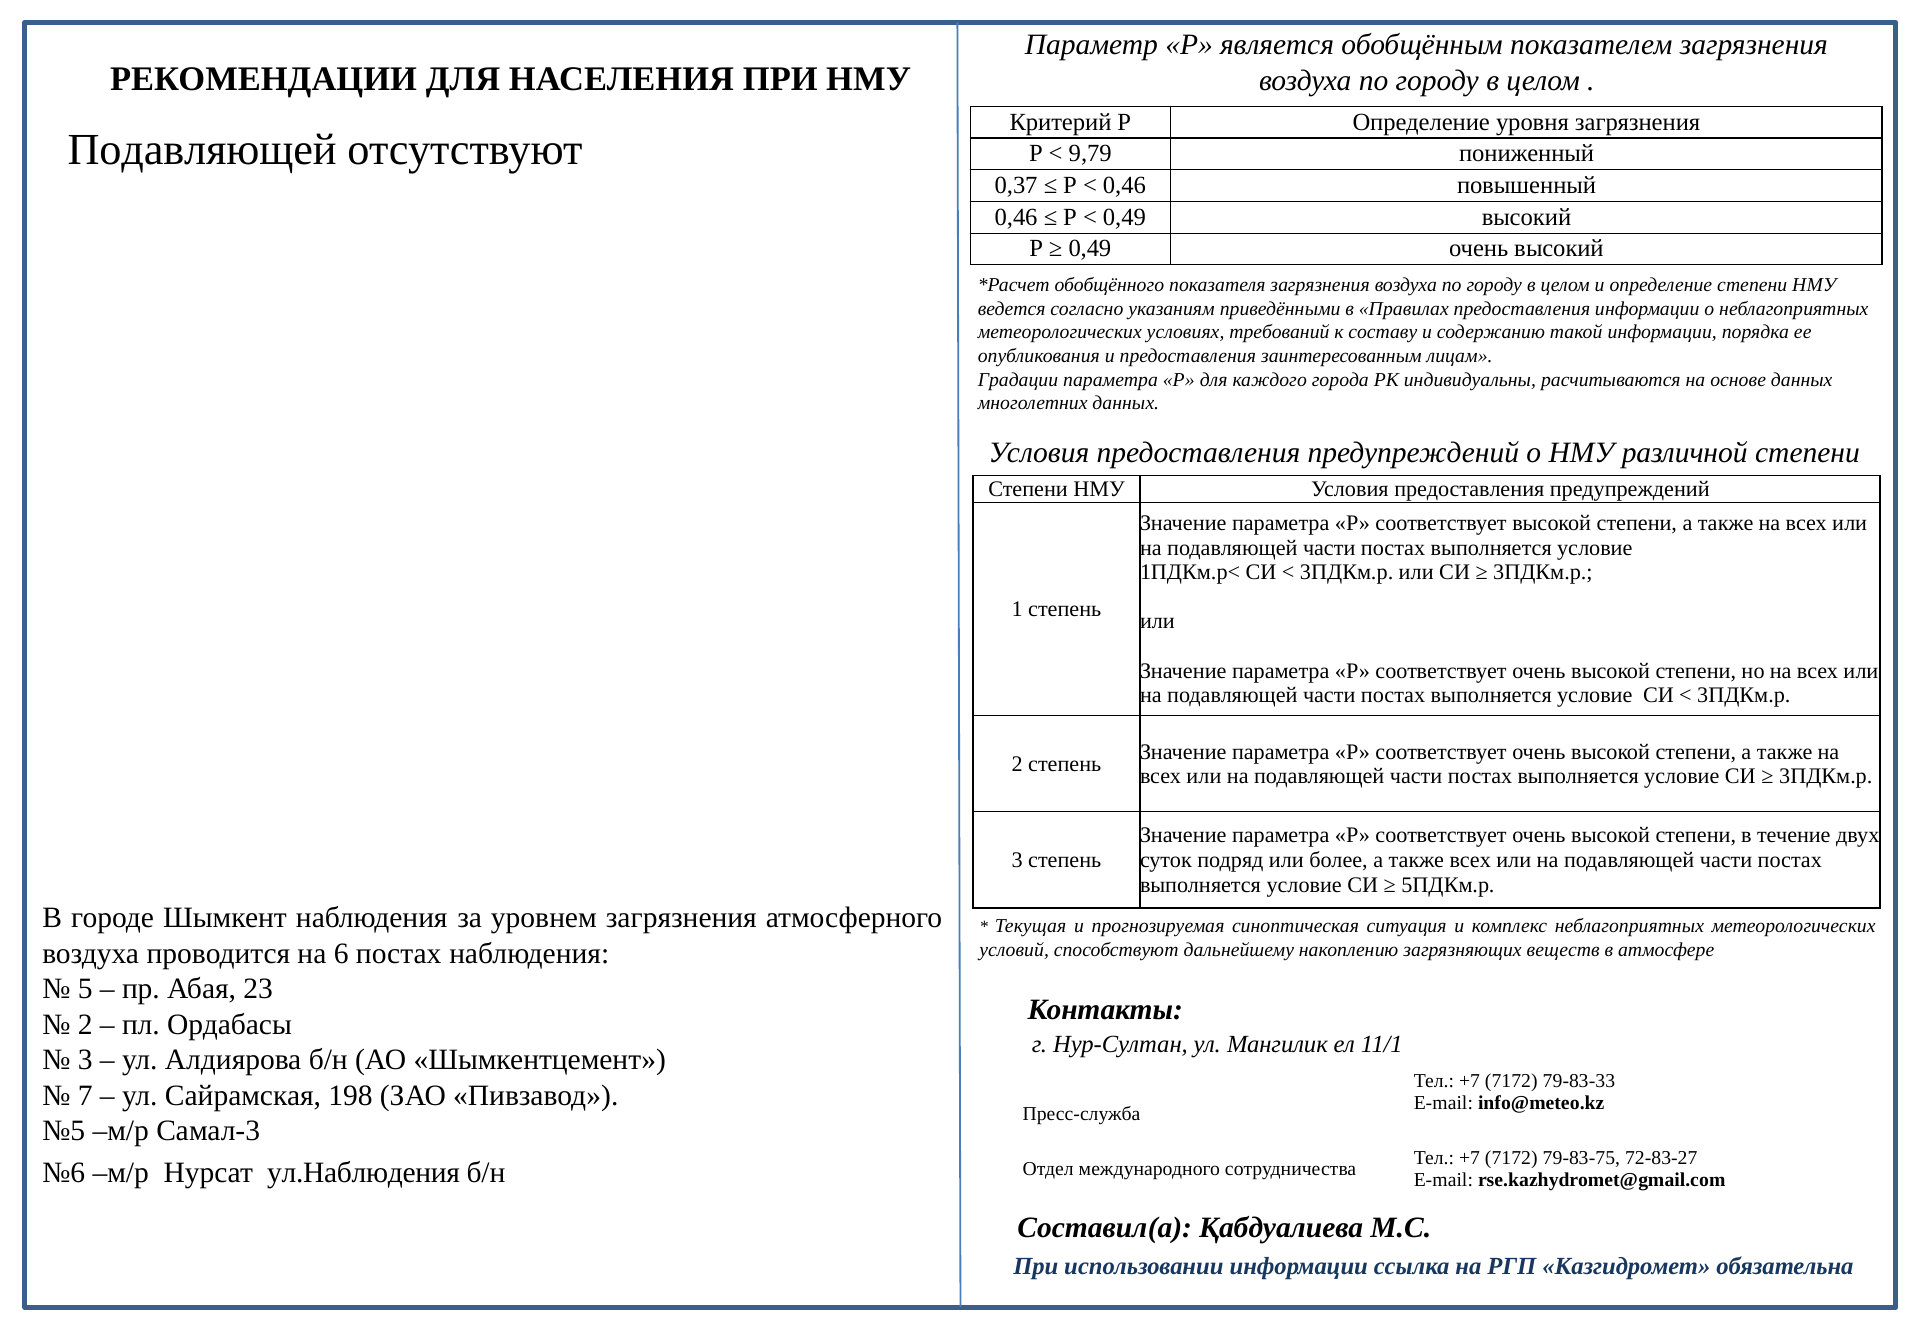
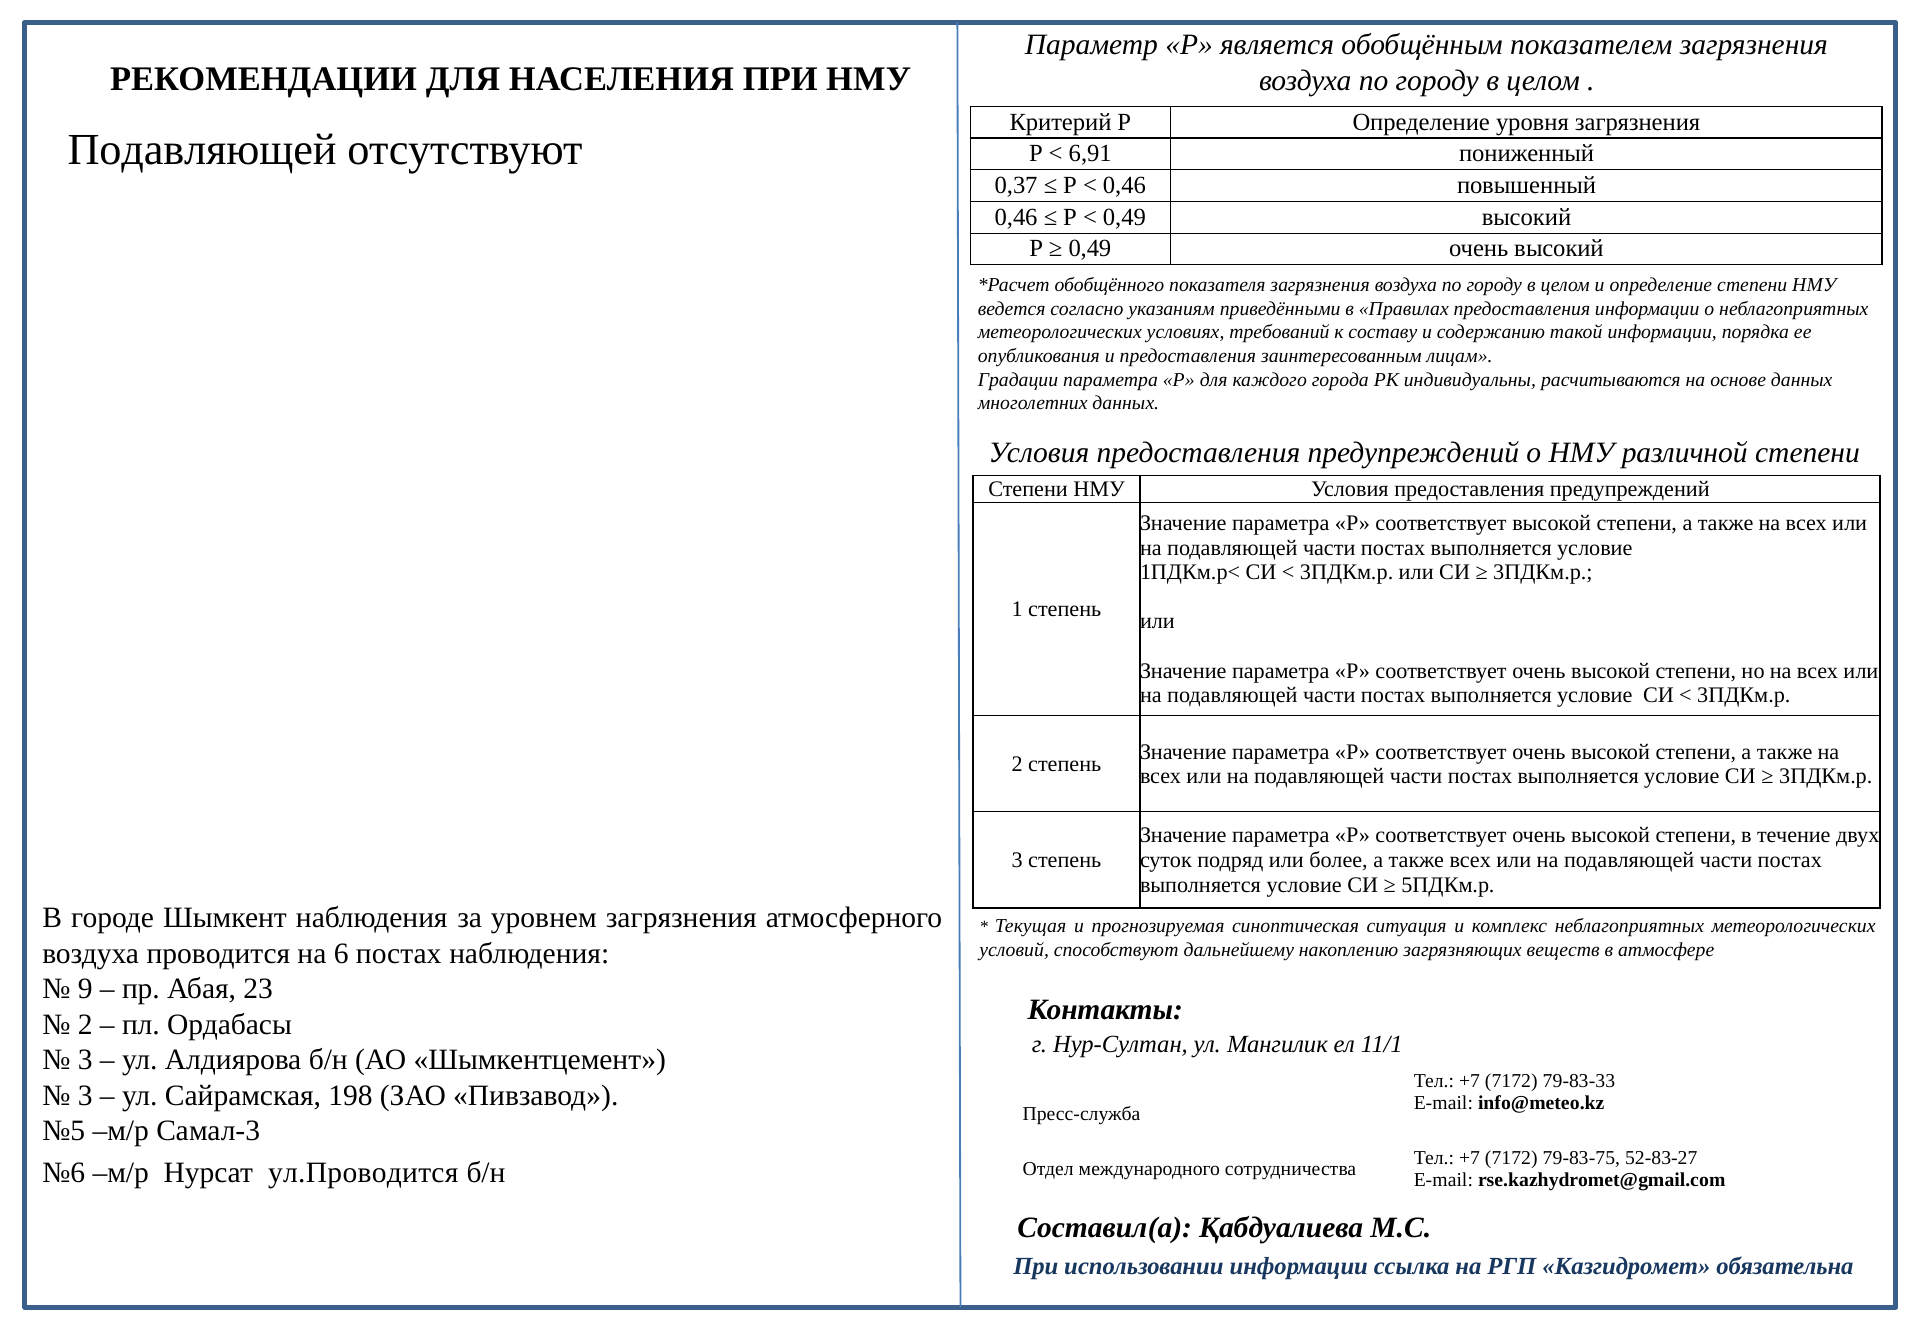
9,79: 9,79 -> 6,91
5: 5 -> 9
7 at (85, 1095): 7 -> 3
72-83-27: 72-83-27 -> 52-83-27
ул.Наблюдения: ул.Наблюдения -> ул.Проводится
